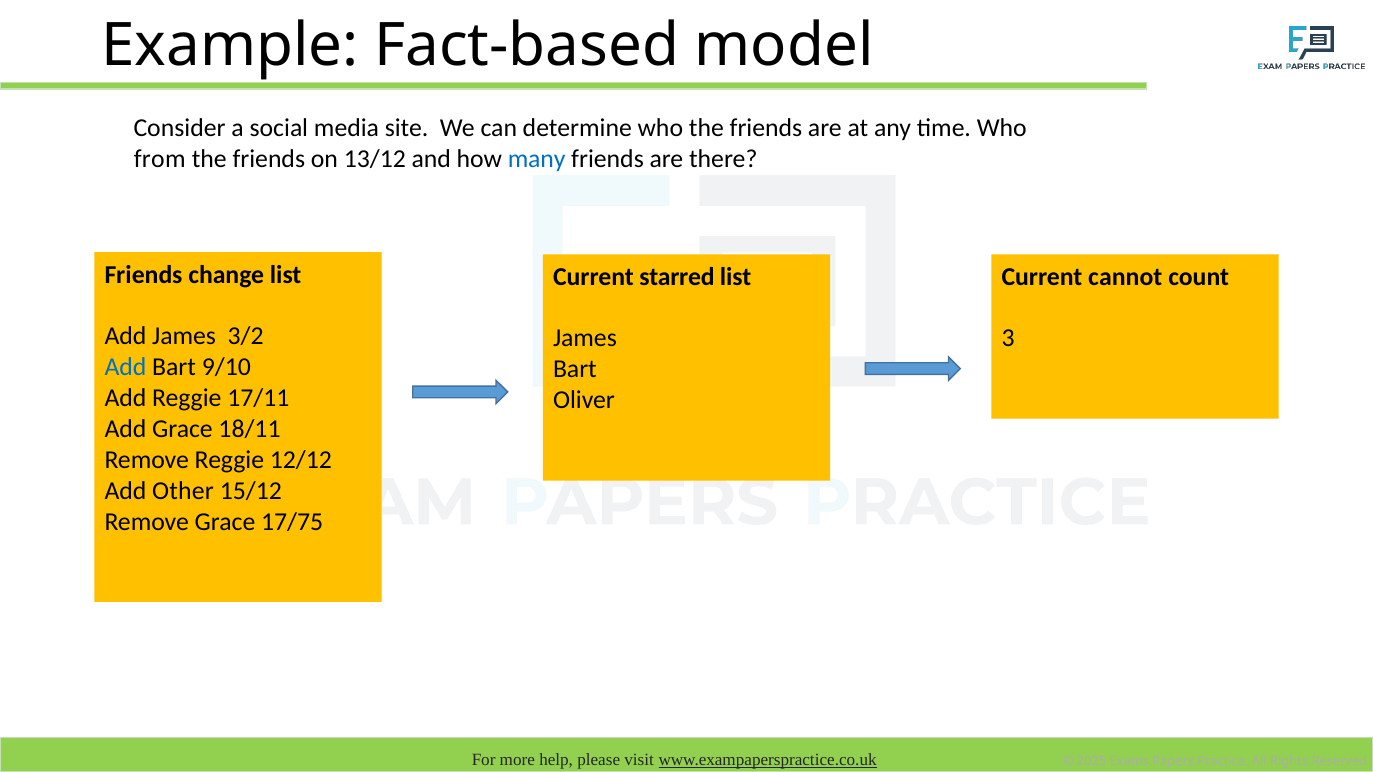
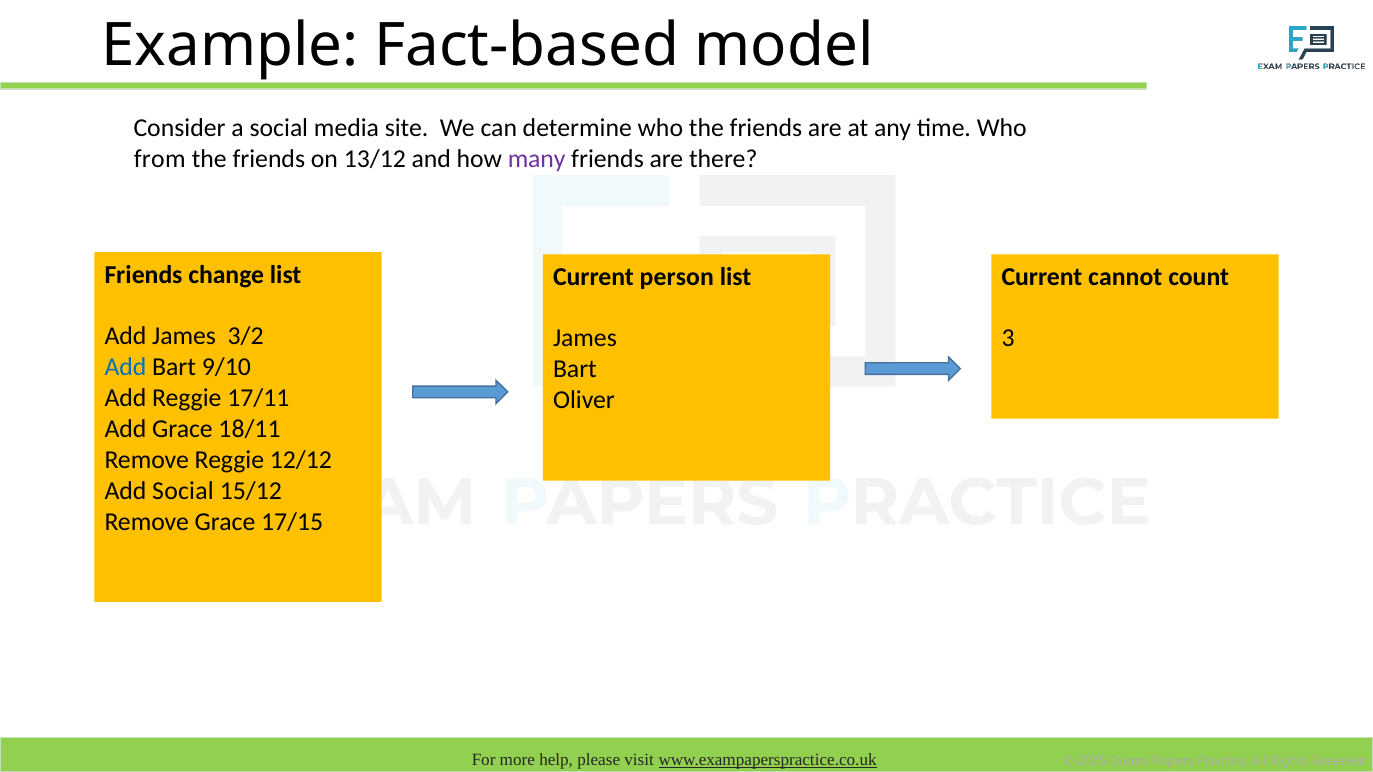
many colour: blue -> purple
starred: starred -> person
Add Other: Other -> Social
17/75: 17/75 -> 17/15
